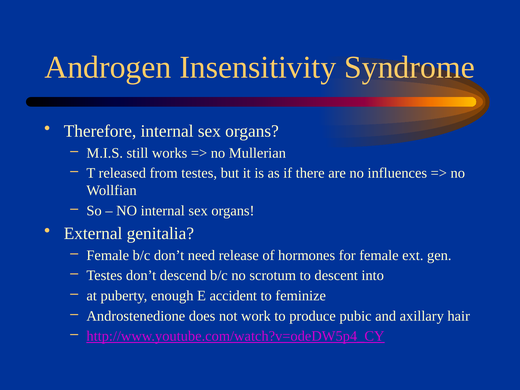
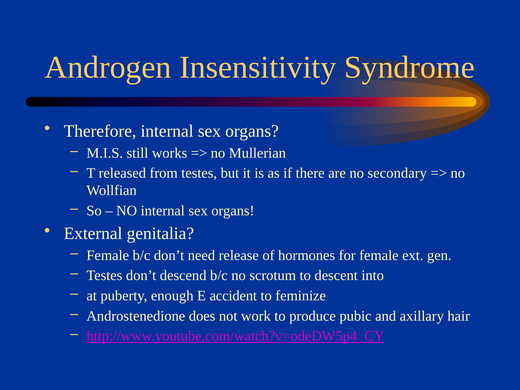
influences: influences -> secondary
